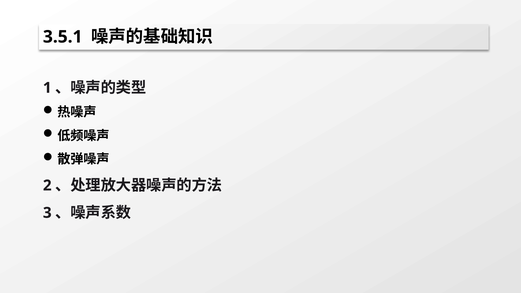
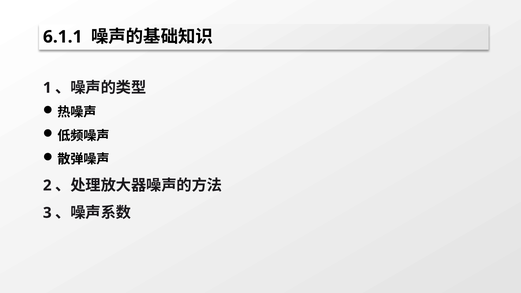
3.5.1: 3.5.1 -> 6.1.1
